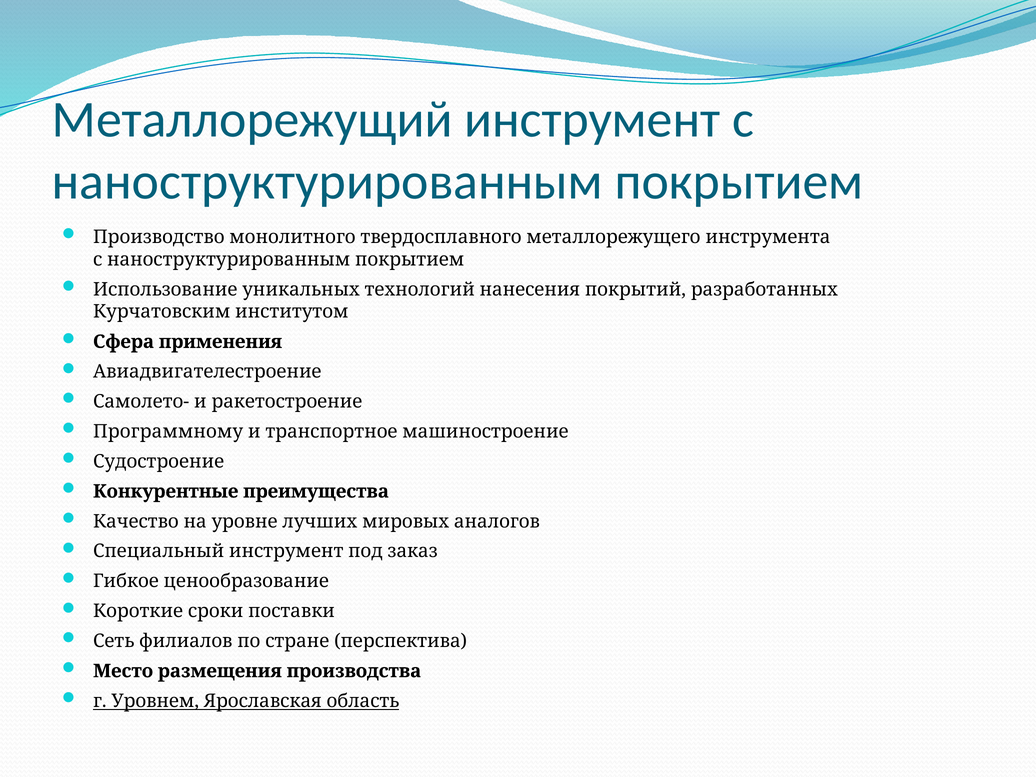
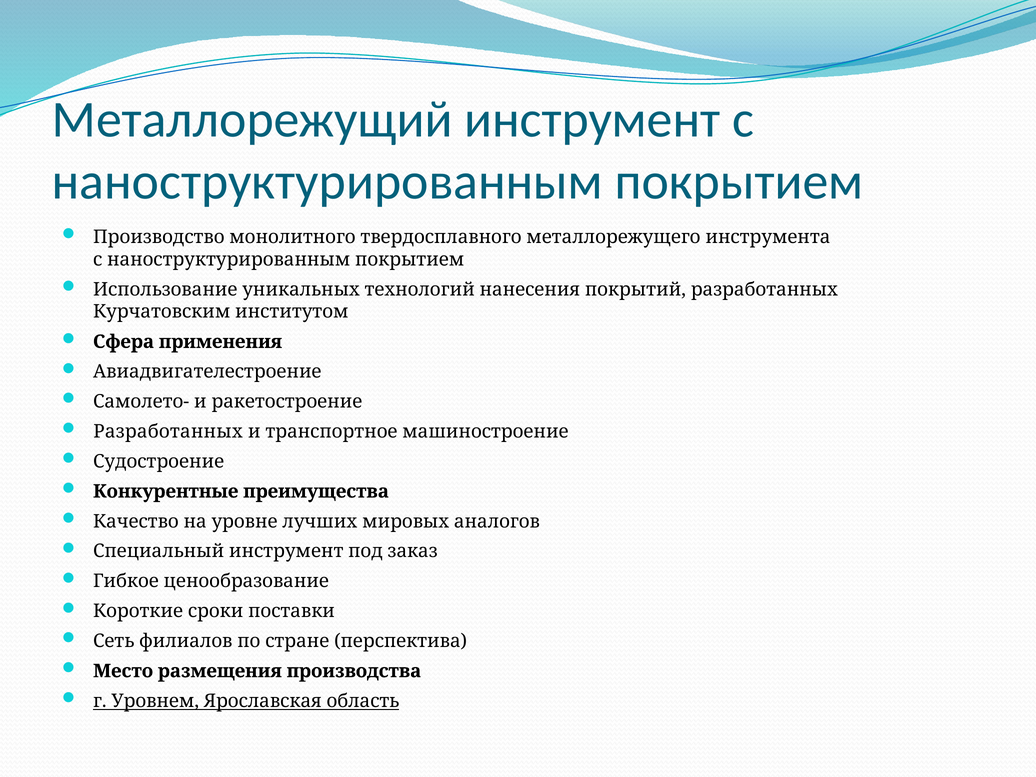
Программному at (168, 432): Программному -> Разработанных
